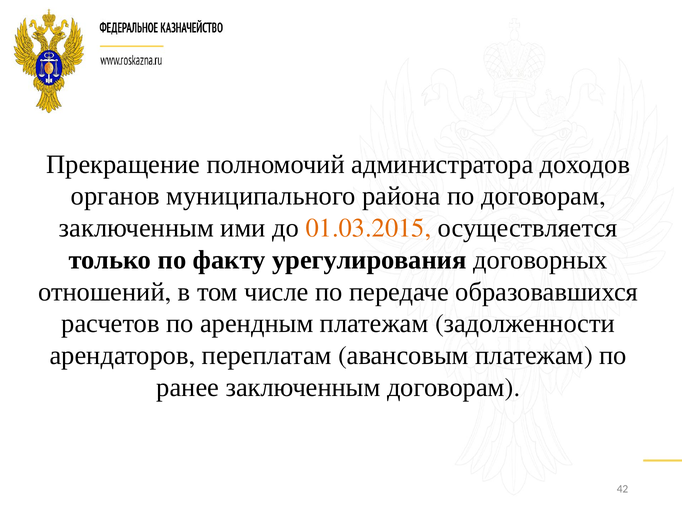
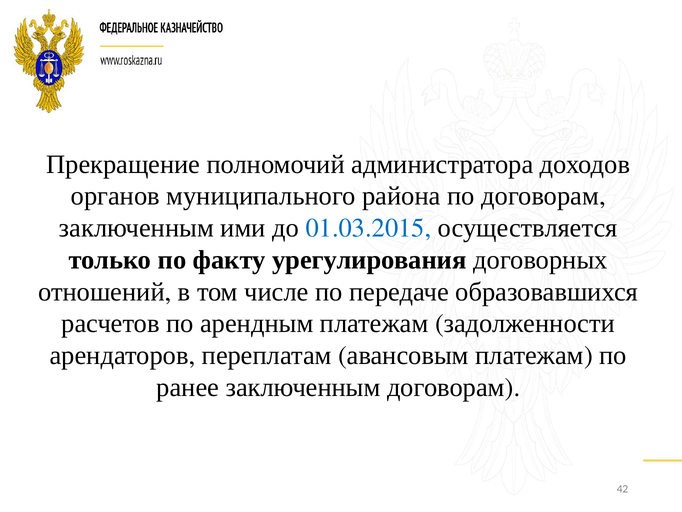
01.03.2015 colour: orange -> blue
